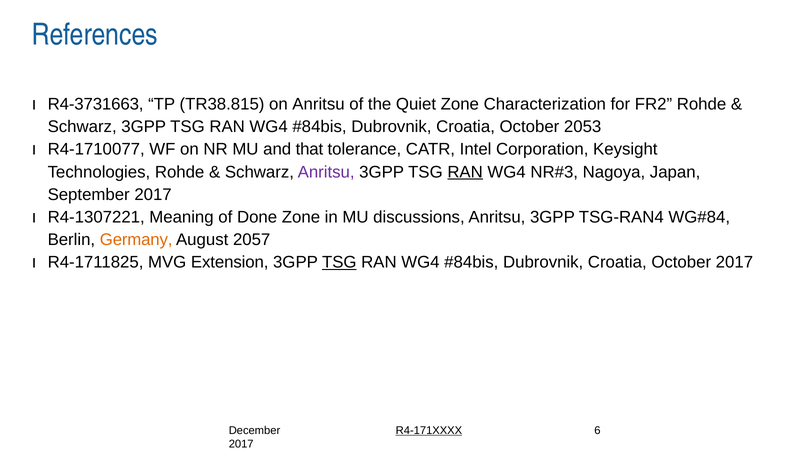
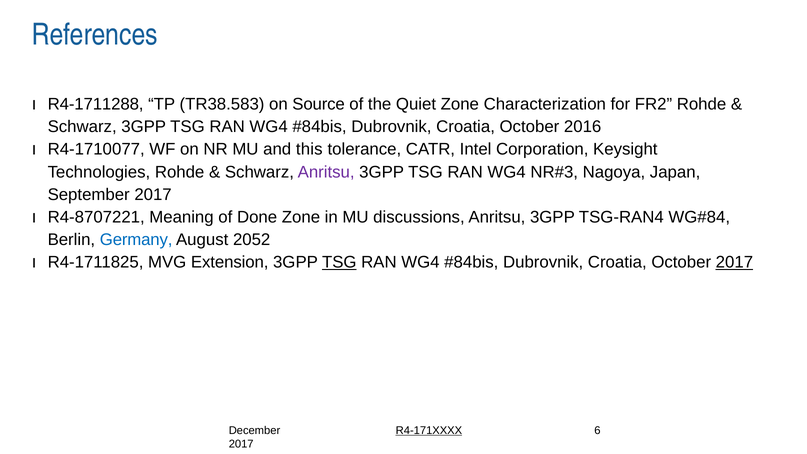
R4-3731663: R4-3731663 -> R4-1711288
TR38.815: TR38.815 -> TR38.583
on Anritsu: Anritsu -> Source
2053: 2053 -> 2016
that: that -> this
RAN at (465, 172) underline: present -> none
R4-1307221: R4-1307221 -> R4-8707221
Germany colour: orange -> blue
2057: 2057 -> 2052
2017 at (734, 262) underline: none -> present
